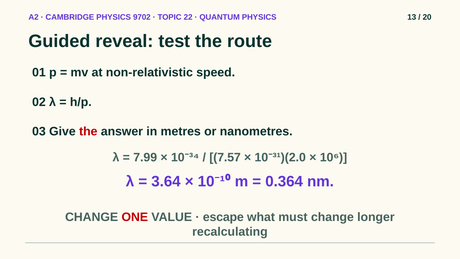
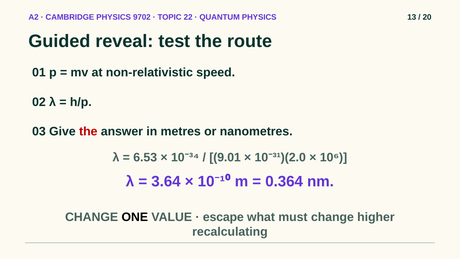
7.99: 7.99 -> 6.53
7.57: 7.57 -> 9.01
ONE colour: red -> black
longer: longer -> higher
